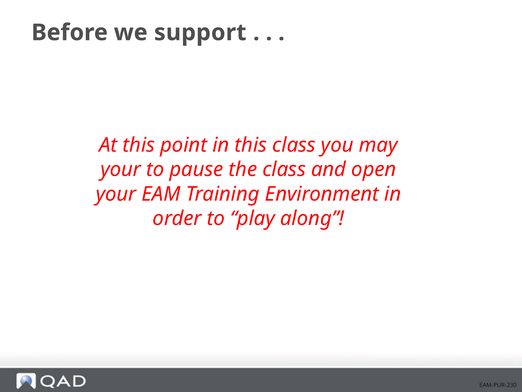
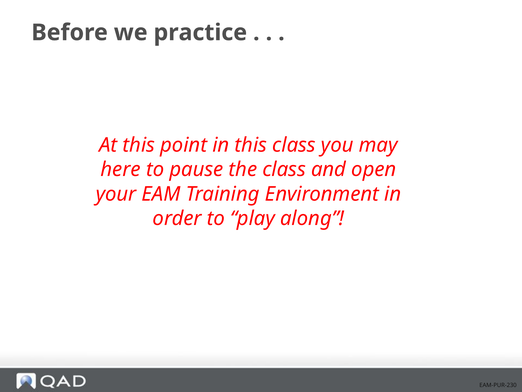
support: support -> practice
your at (121, 169): your -> here
